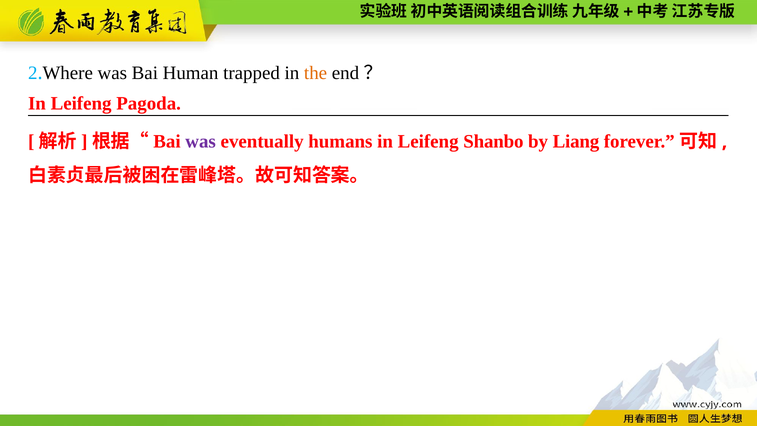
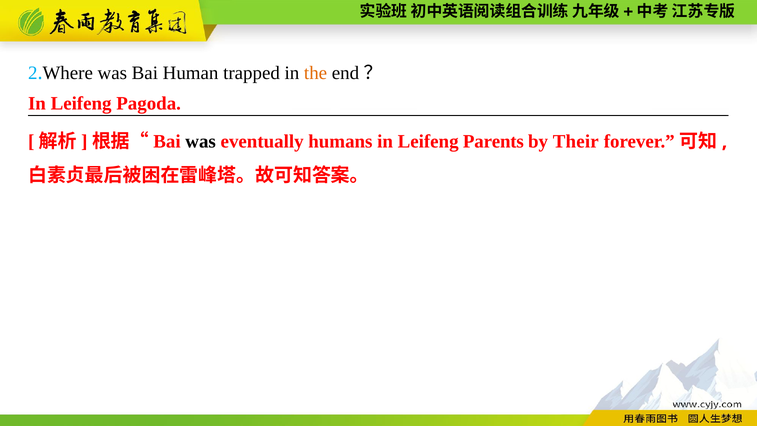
was at (201, 141) colour: purple -> black
Shanbo: Shanbo -> Parents
Liang: Liang -> Their
